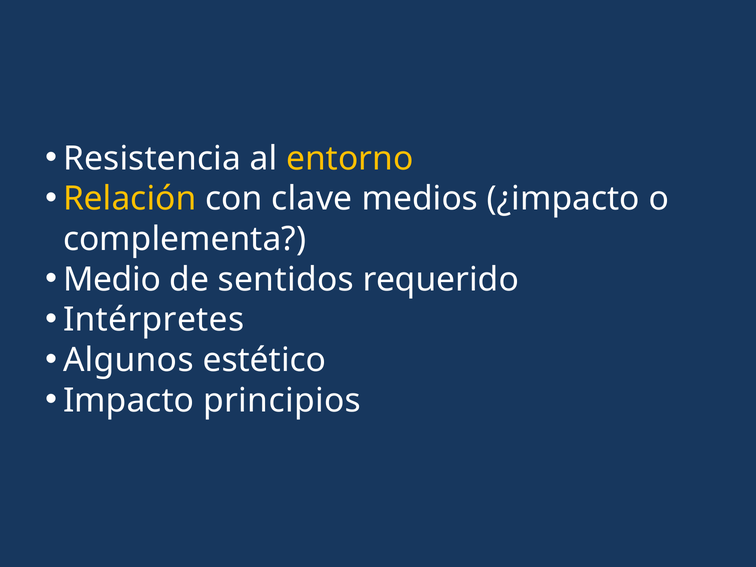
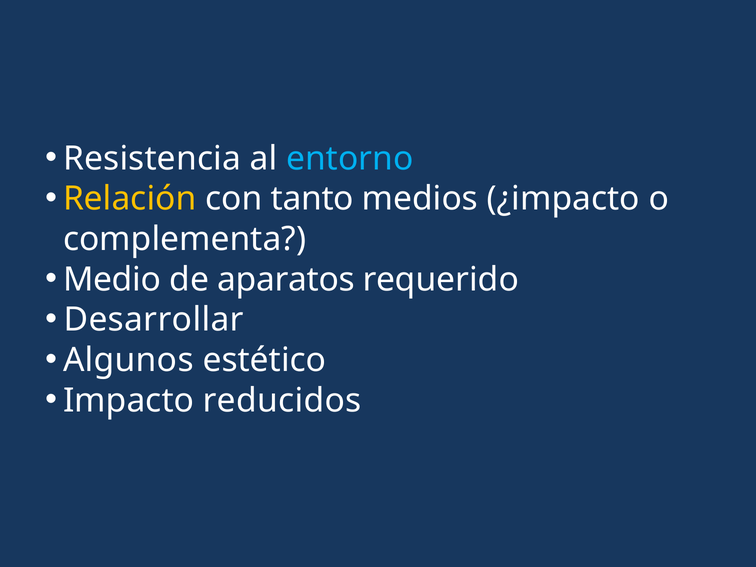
entorno colour: yellow -> light blue
clave: clave -> tanto
sentidos: sentidos -> aparatos
Intérpretes: Intérpretes -> Desarrollar
principios: principios -> reducidos
